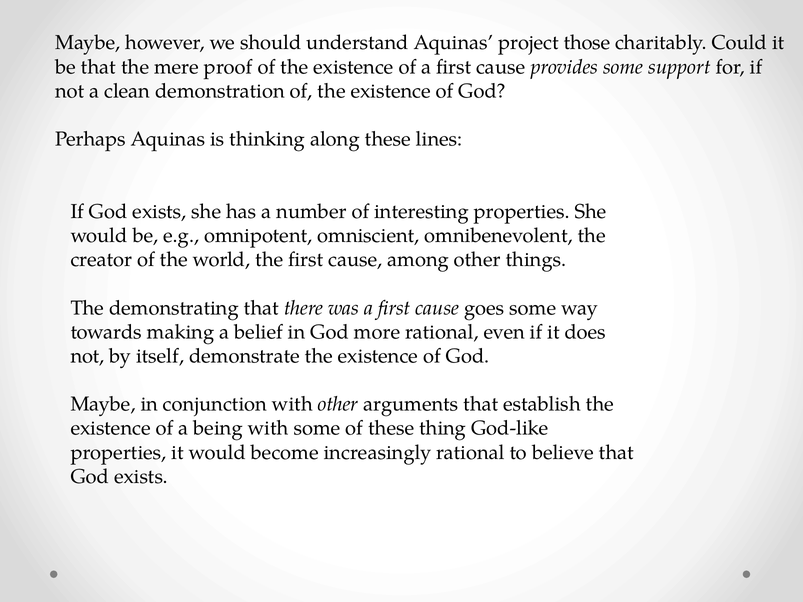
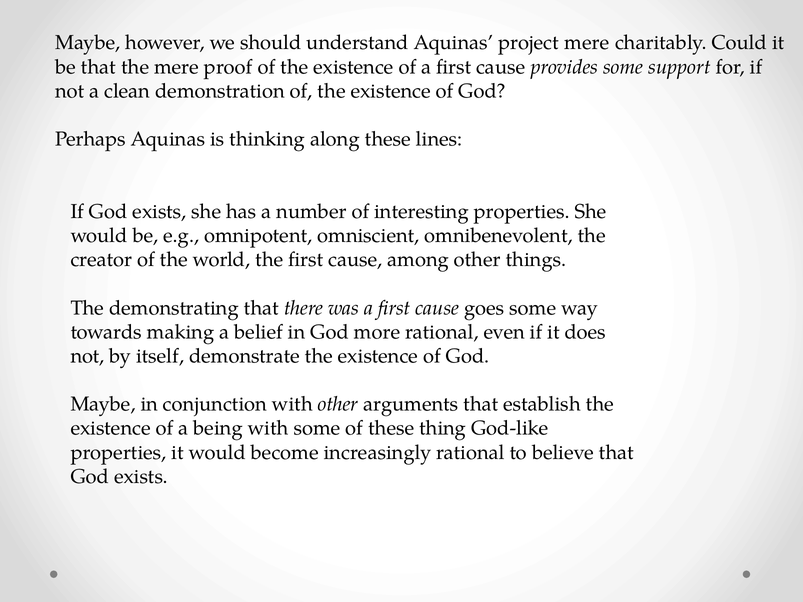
project those: those -> mere
